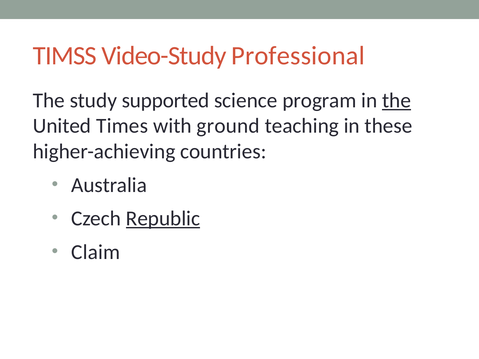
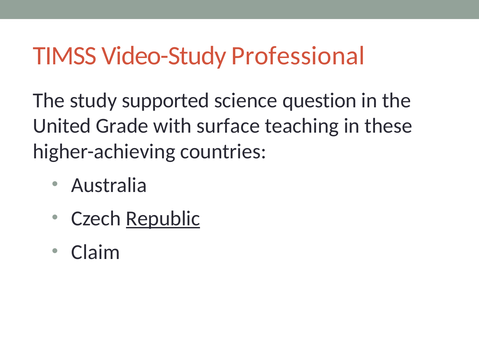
program: program -> question
the at (397, 100) underline: present -> none
Times: Times -> Grade
ground: ground -> surface
